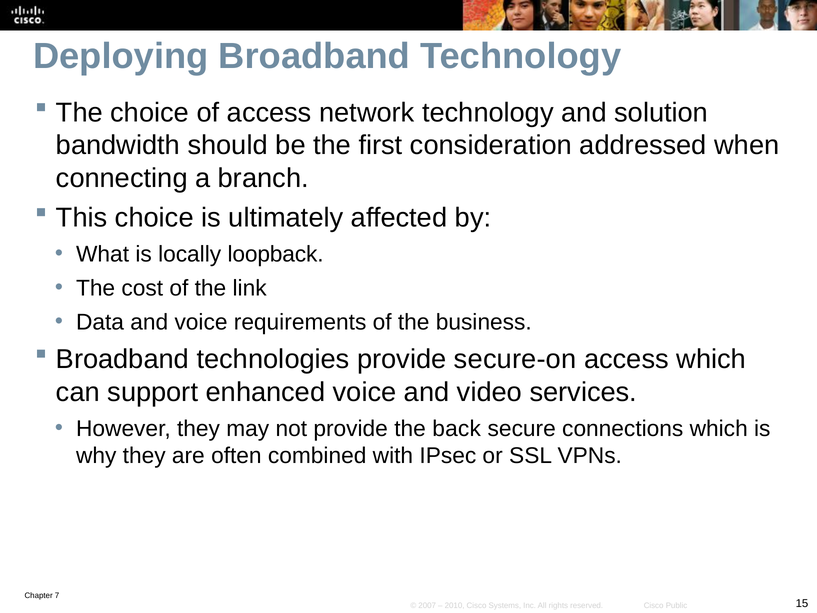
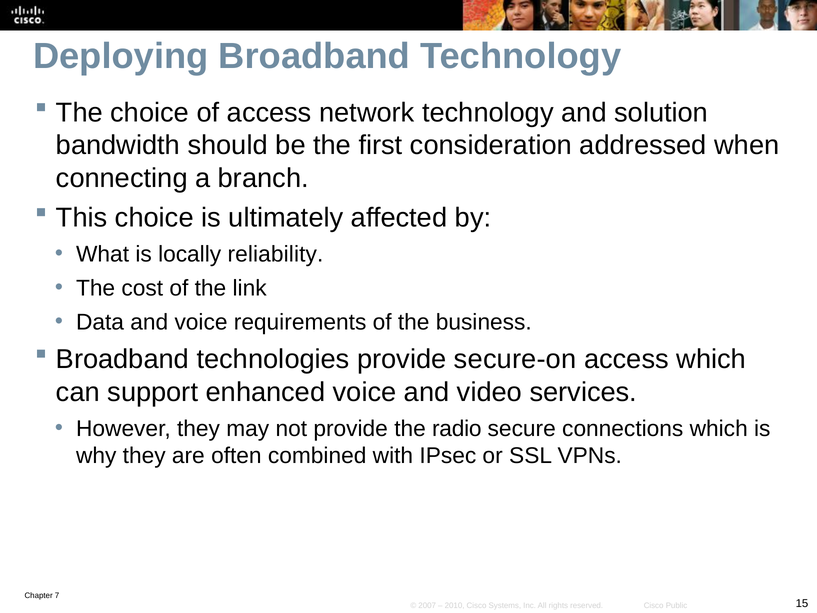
loopback: loopback -> reliability
back: back -> radio
